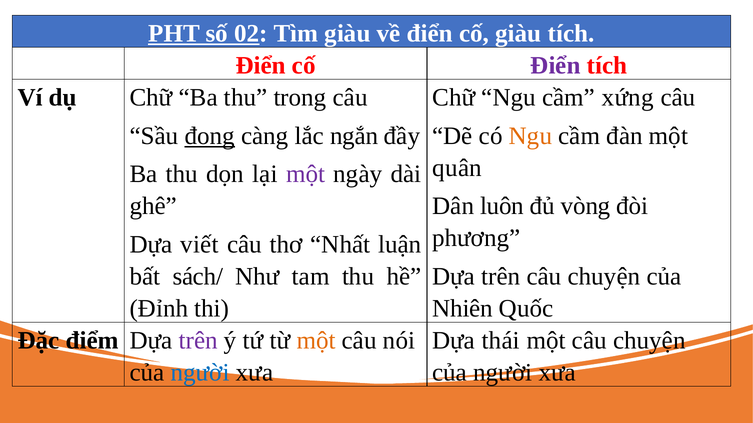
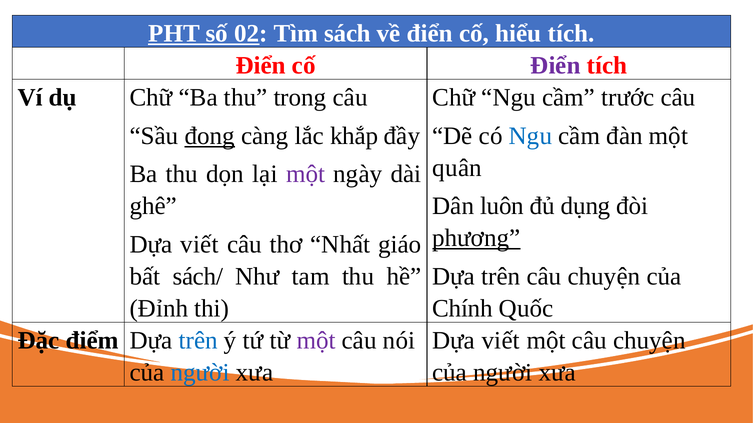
Tìm giàu: giàu -> sách
cố giàu: giàu -> hiểu
xứng: xứng -> trước
ngắn: ngắn -> khắp
Ngu at (530, 136) colour: orange -> blue
vòng: vòng -> dụng
phương underline: none -> present
luận: luận -> giáo
Nhiên: Nhiên -> Chính
trên at (198, 341) colour: purple -> blue
một at (316, 341) colour: orange -> purple
thái at (501, 341): thái -> viết
